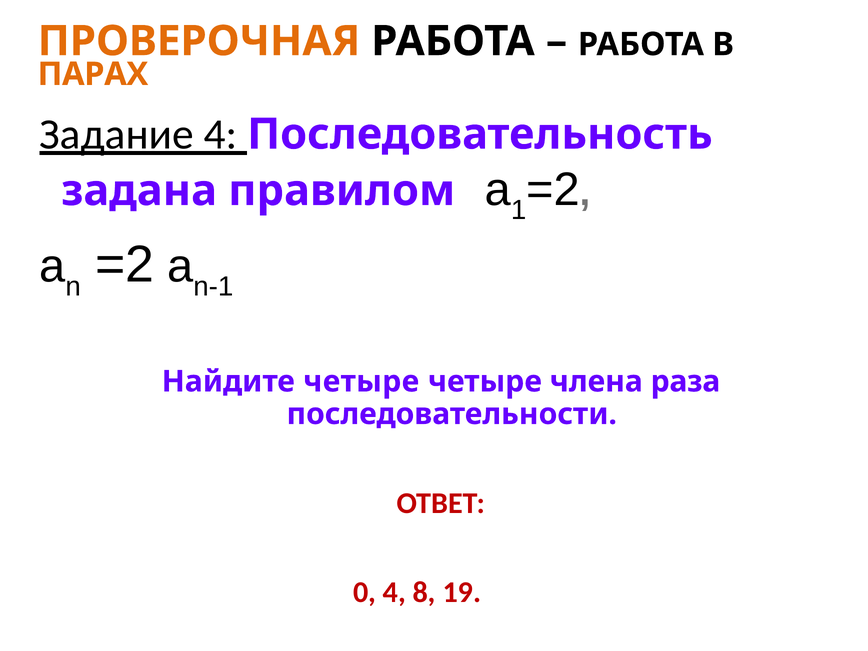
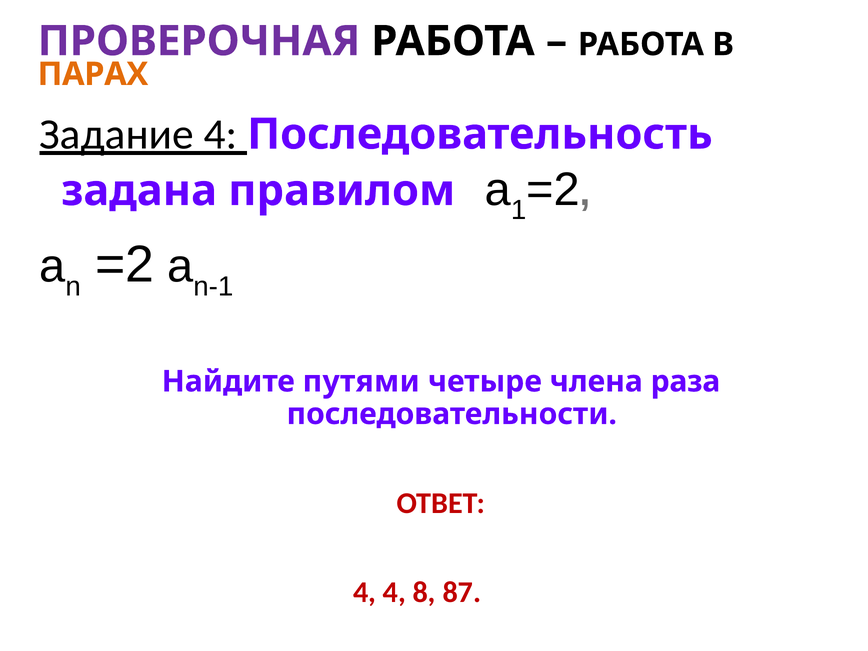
ПРОВЕРОЧНАЯ colour: orange -> purple
Найдите четыре: четыре -> путями
0 at (365, 592): 0 -> 4
19: 19 -> 87
